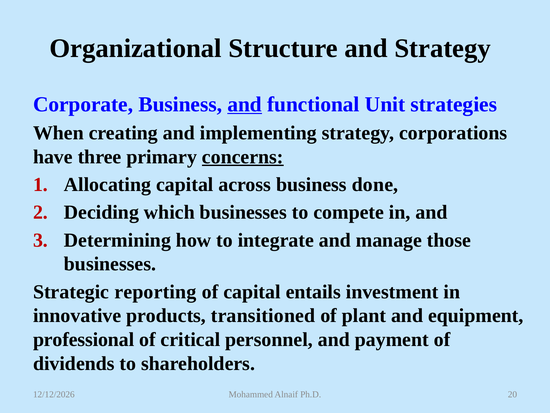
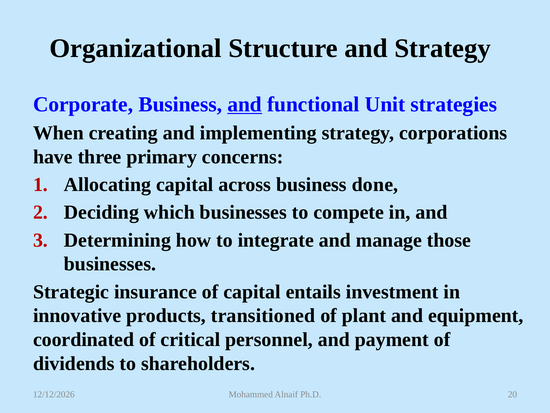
concerns underline: present -> none
reporting: reporting -> insurance
professional: professional -> coordinated
